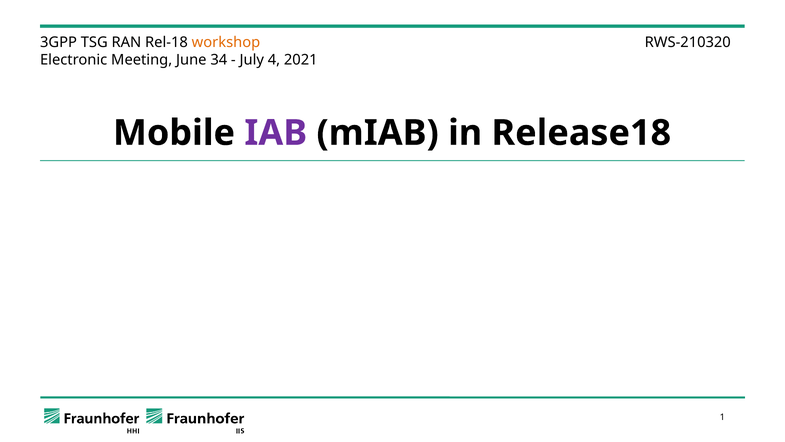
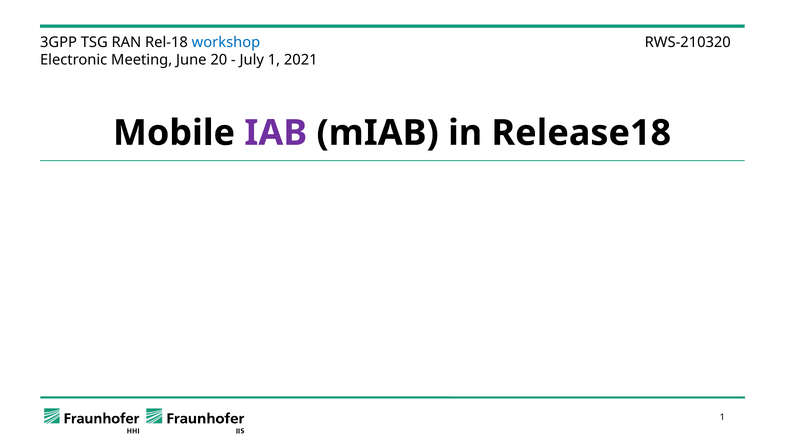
workshop colour: orange -> blue
34: 34 -> 20
July 4: 4 -> 1
